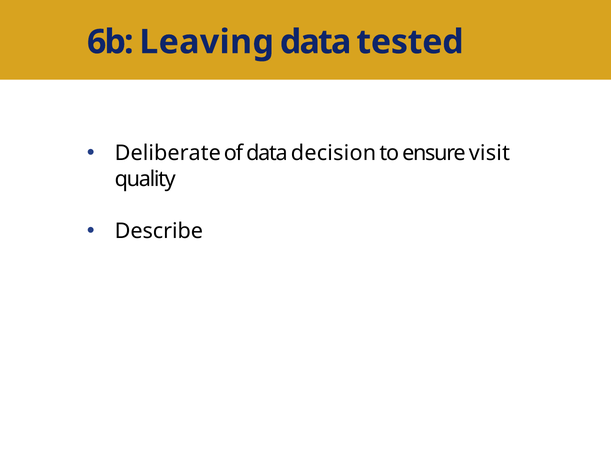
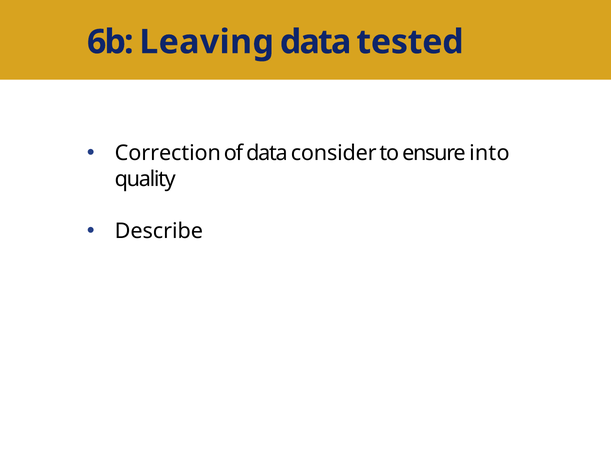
Deliberate: Deliberate -> Correction
decision: decision -> consider
visit: visit -> into
